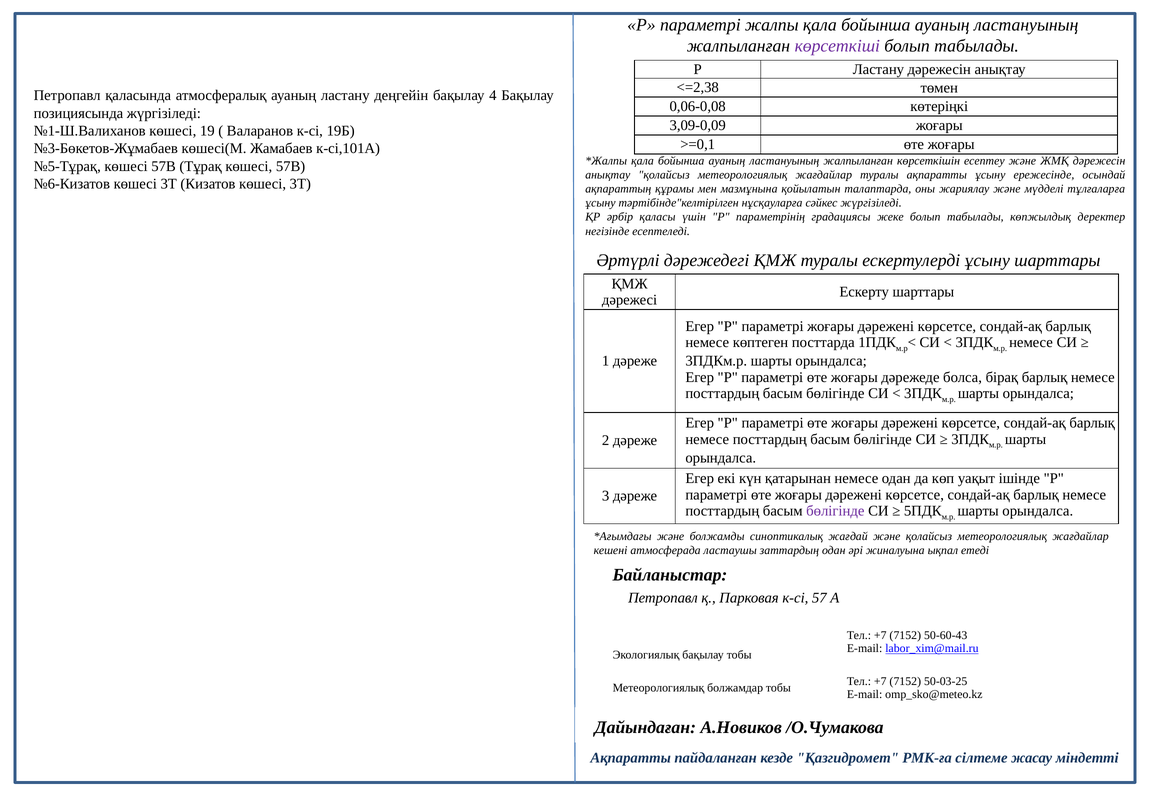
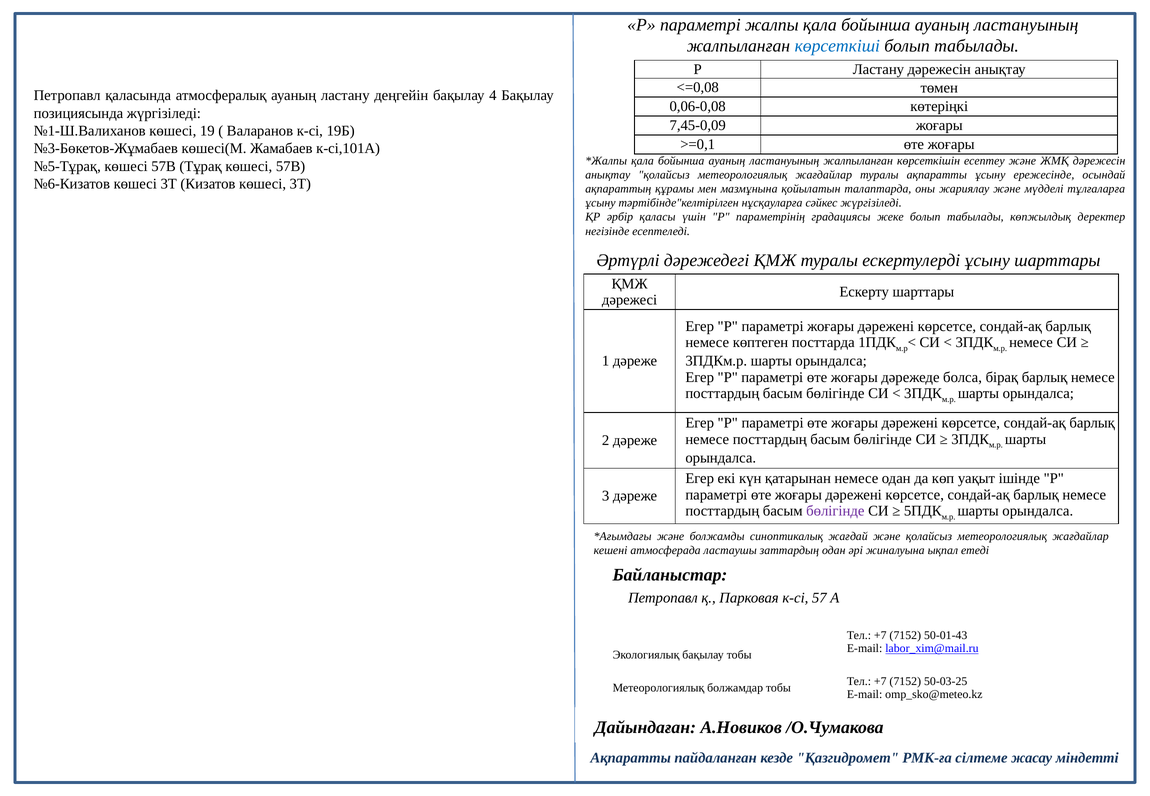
көрсеткіші colour: purple -> blue
<=2,38: <=2,38 -> <=0,08
3,09-0,09: 3,09-0,09 -> 7,45-0,09
50-60-43: 50-60-43 -> 50-01-43
